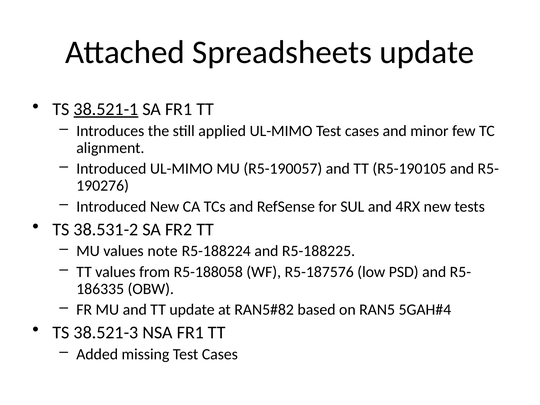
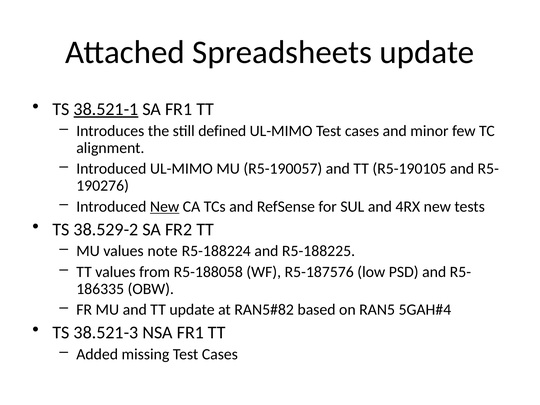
applied: applied -> defined
New at (165, 207) underline: none -> present
38.531-2: 38.531-2 -> 38.529-2
